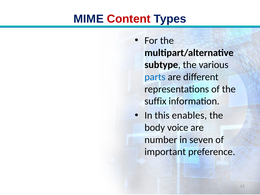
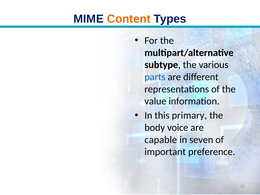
Content colour: red -> orange
suffix: suffix -> value
enables: enables -> primary
number: number -> capable
